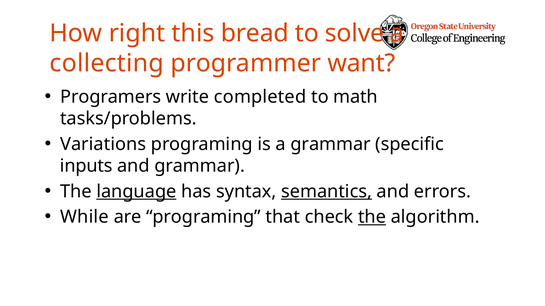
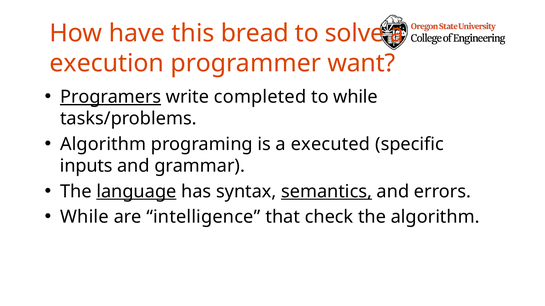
right: right -> have
collecting: collecting -> execution
Programers underline: none -> present
to math: math -> while
Variations at (103, 144): Variations -> Algorithm
a grammar: grammar -> executed
are programing: programing -> intelligence
the at (372, 217) underline: present -> none
